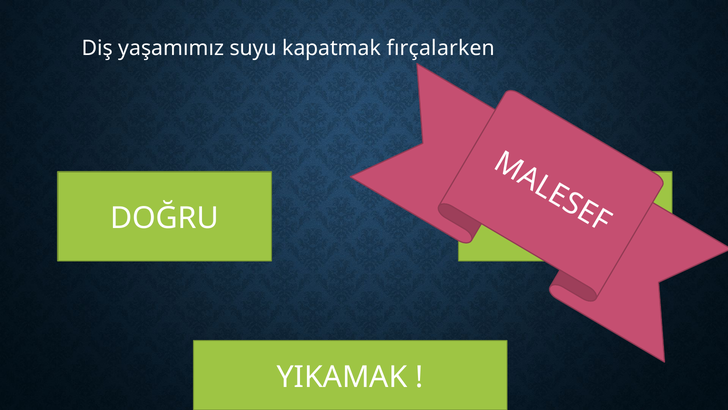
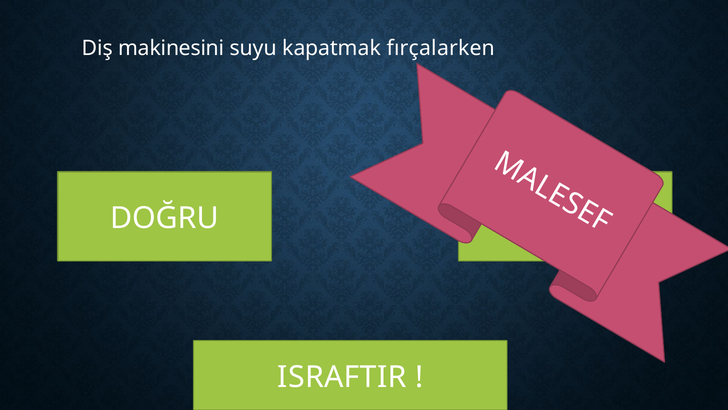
yaşamımız: yaşamımız -> makinesini
YIKAMAK: YIKAMAK -> ISRAFTIR
